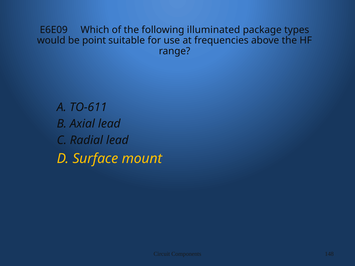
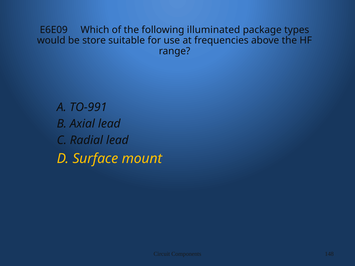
point: point -> store
TO-611: TO-611 -> TO-991
